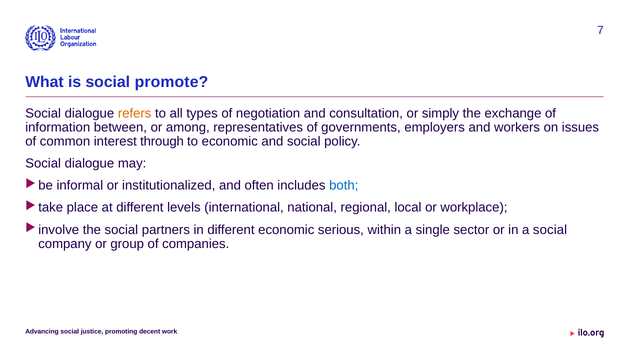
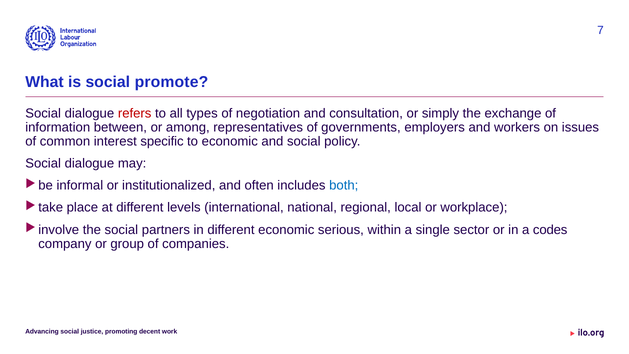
refers colour: orange -> red
through: through -> specific
a social: social -> codes
